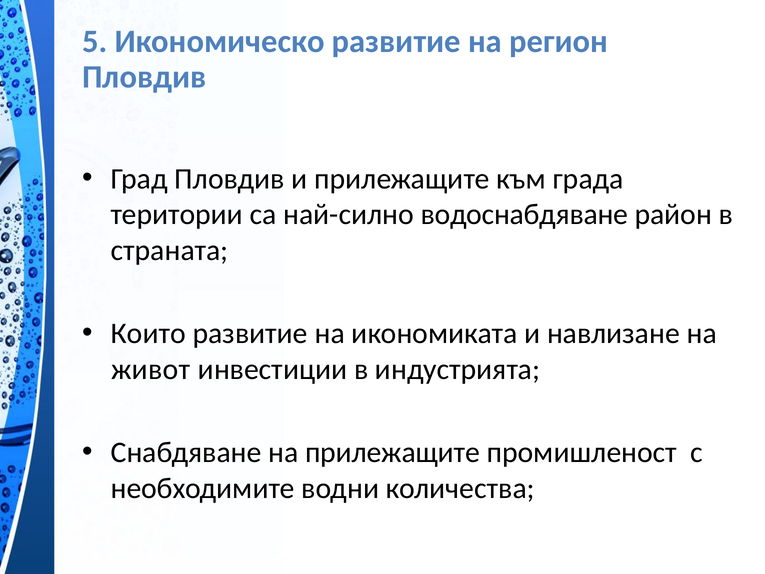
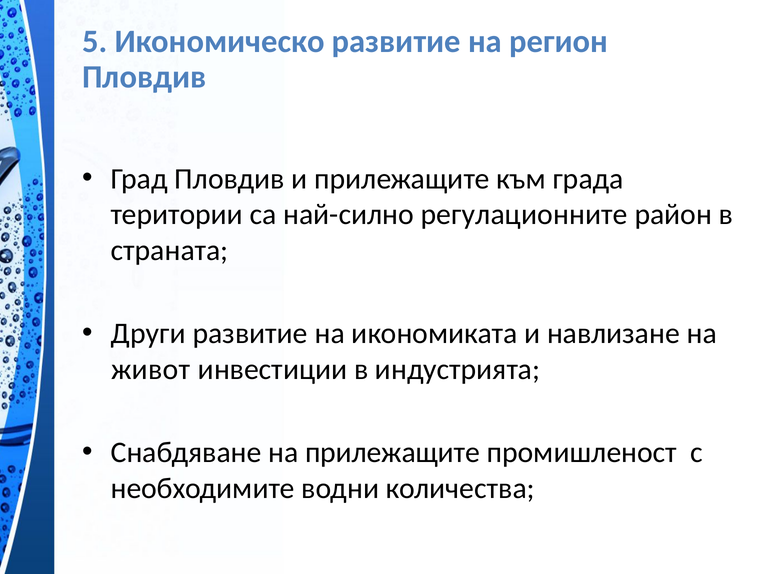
водоснабдяване: водоснабдяване -> регулационните
Които: Които -> Други
